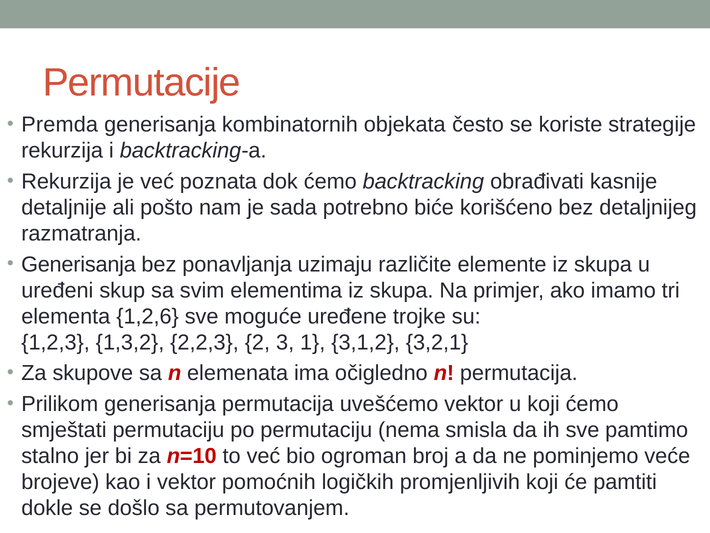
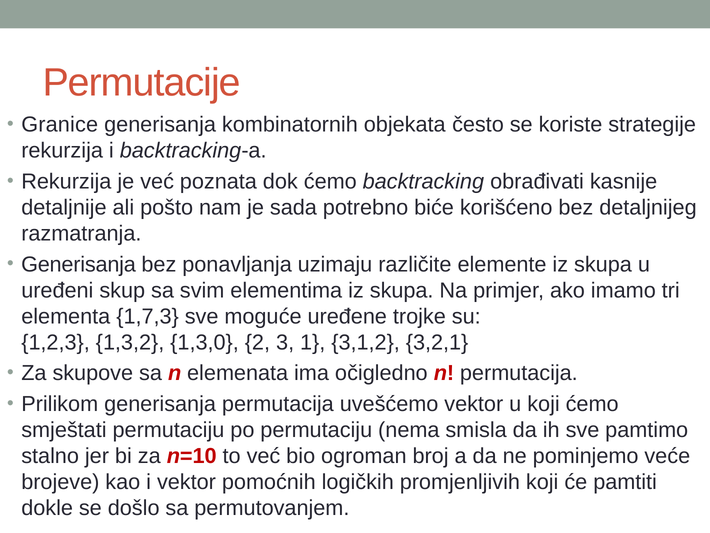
Premda: Premda -> Granice
1,2,6: 1,2,6 -> 1,7,3
2,2,3: 2,2,3 -> 1,3,0
